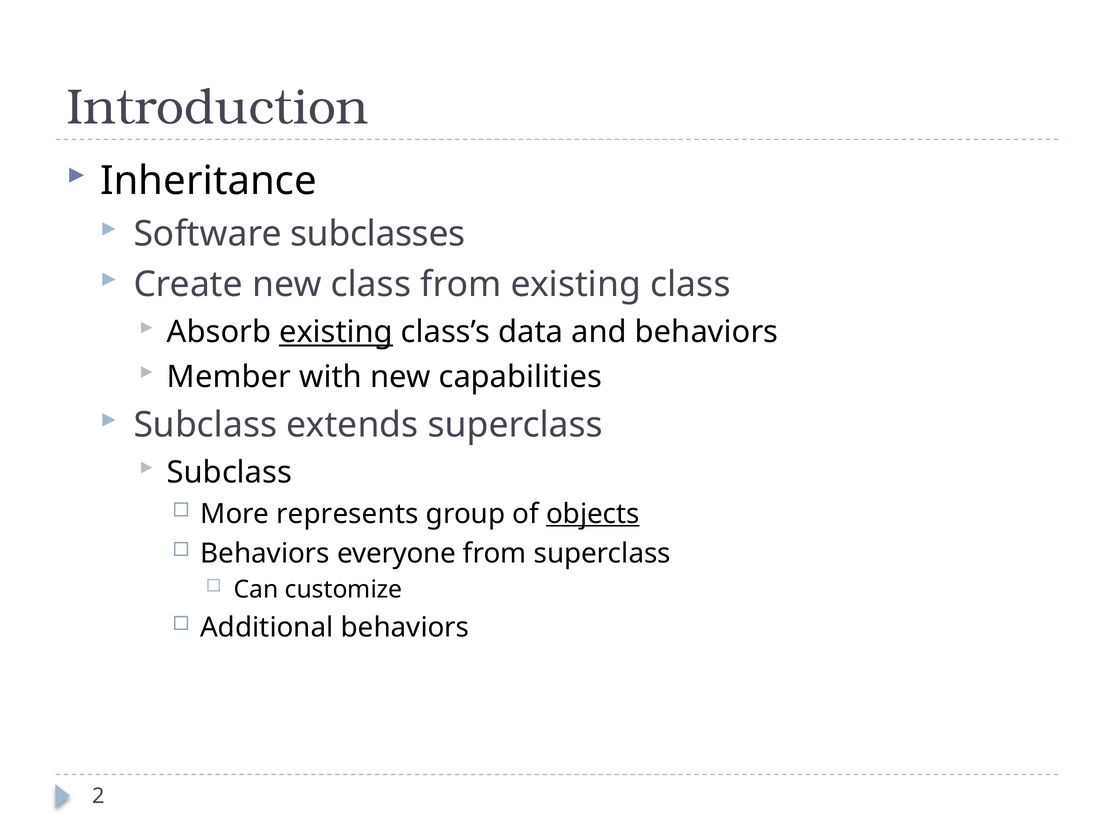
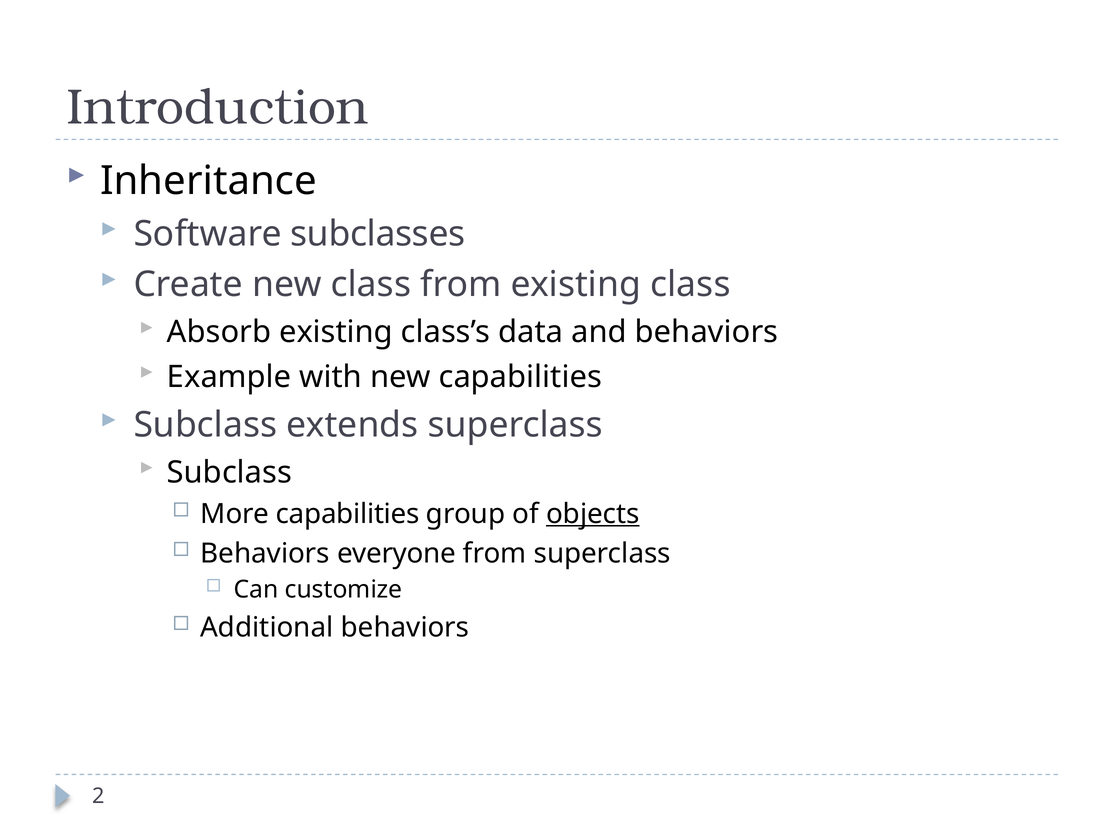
existing at (336, 332) underline: present -> none
Member: Member -> Example
More represents: represents -> capabilities
